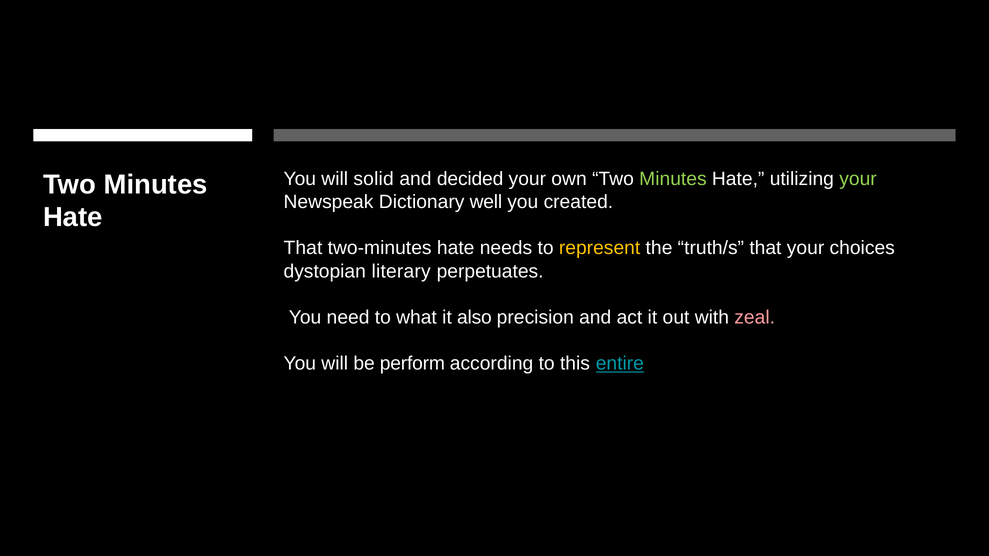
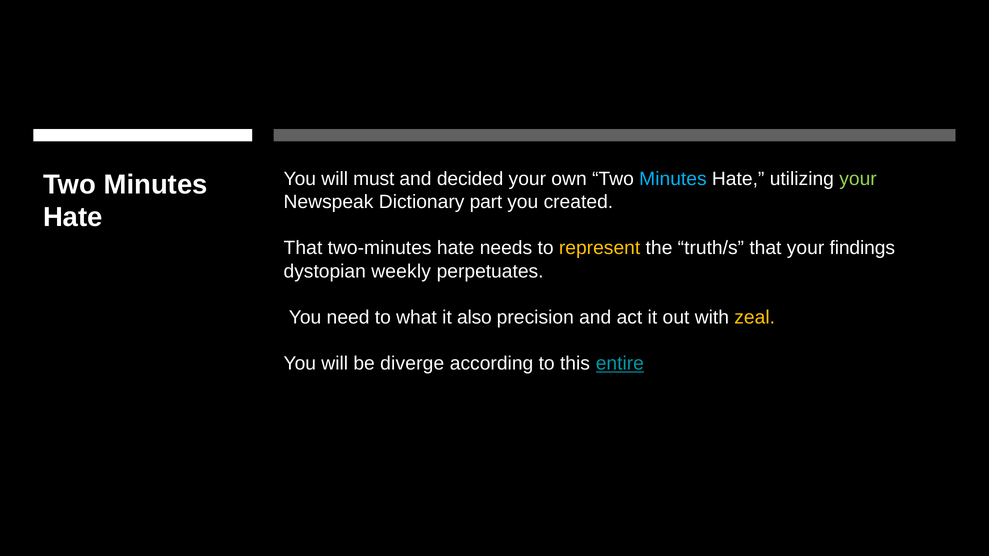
solid: solid -> must
Minutes at (673, 179) colour: light green -> light blue
well: well -> part
choices: choices -> findings
literary: literary -> weekly
zeal colour: pink -> yellow
perform: perform -> diverge
